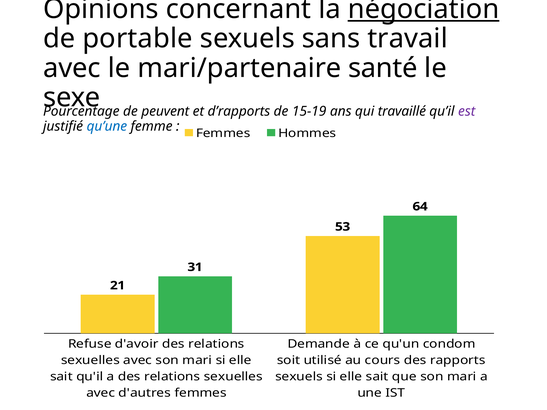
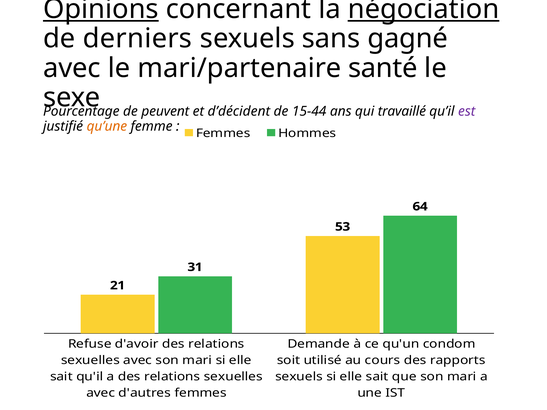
Opinions underline: none -> present
portable: portable -> derniers
travail: travail -> gagné
d’rapports: d’rapports -> d’décident
15-19: 15-19 -> 15-44
qu’une colour: blue -> orange
